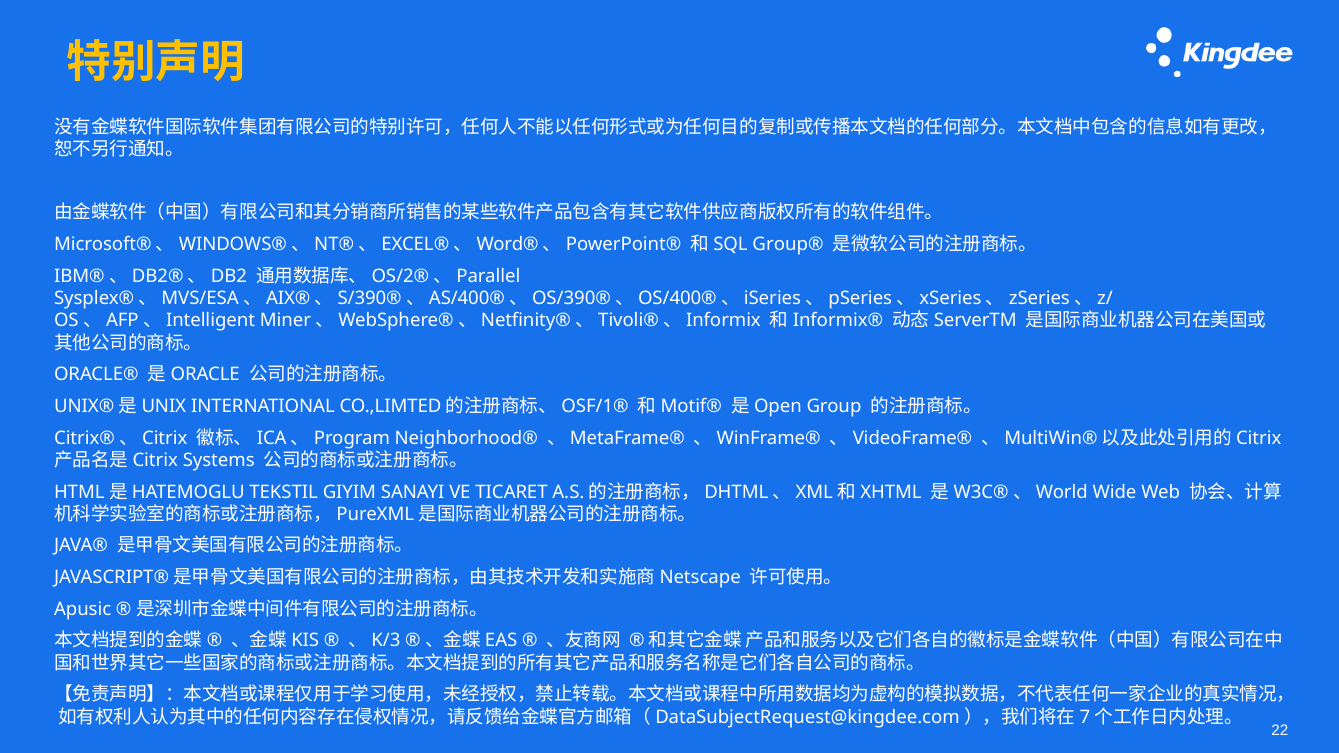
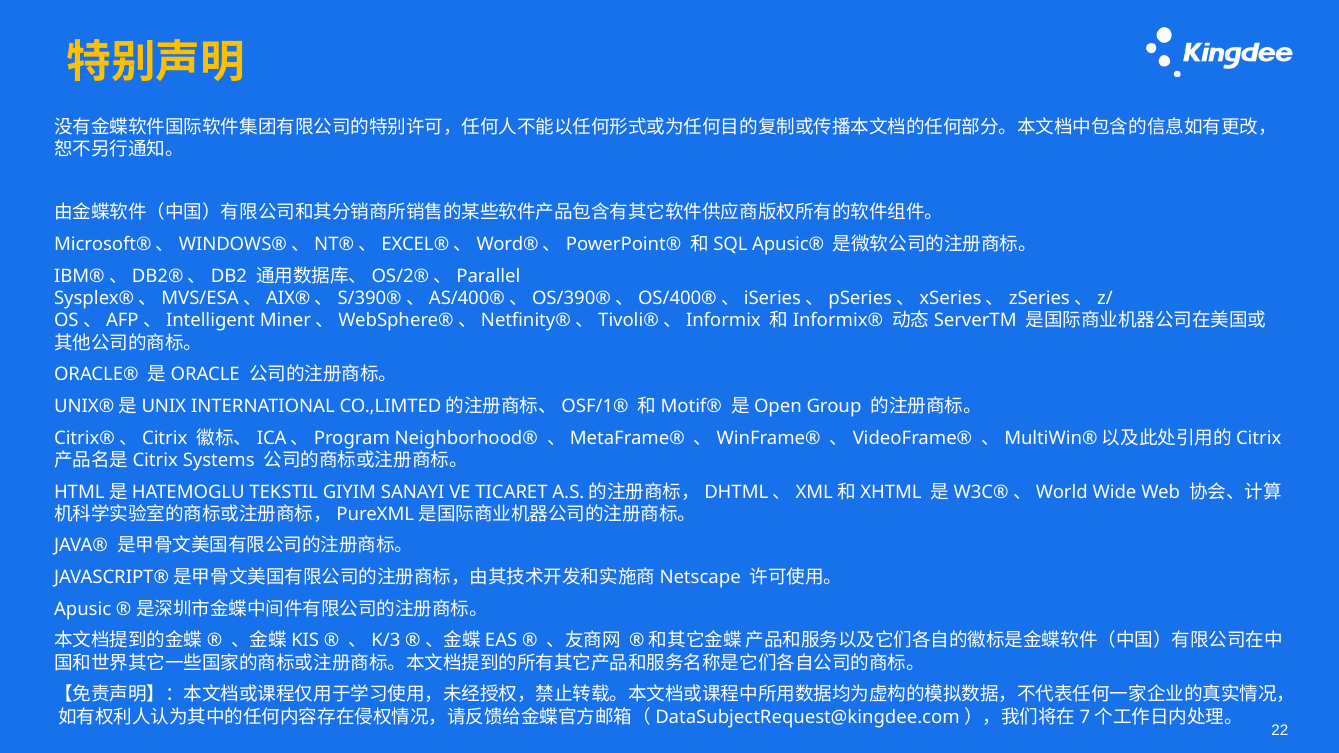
Group®: Group® -> Apusic®
